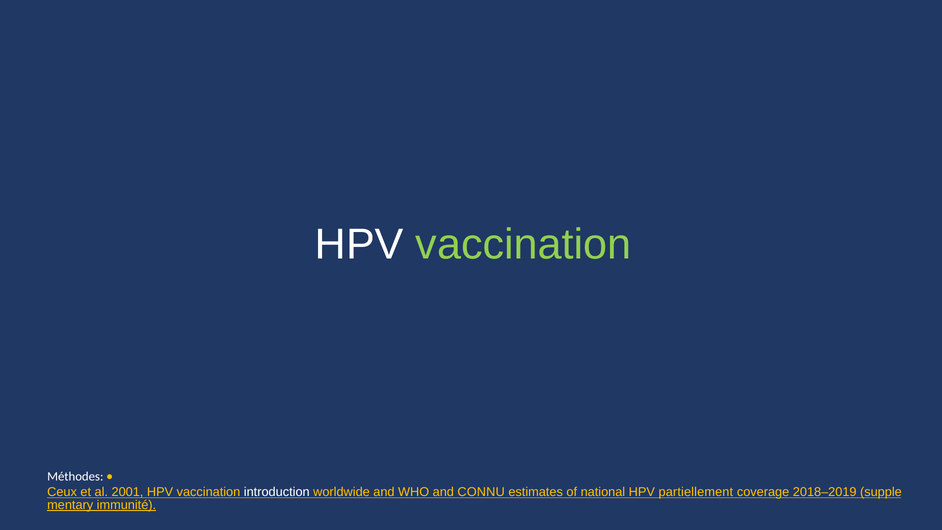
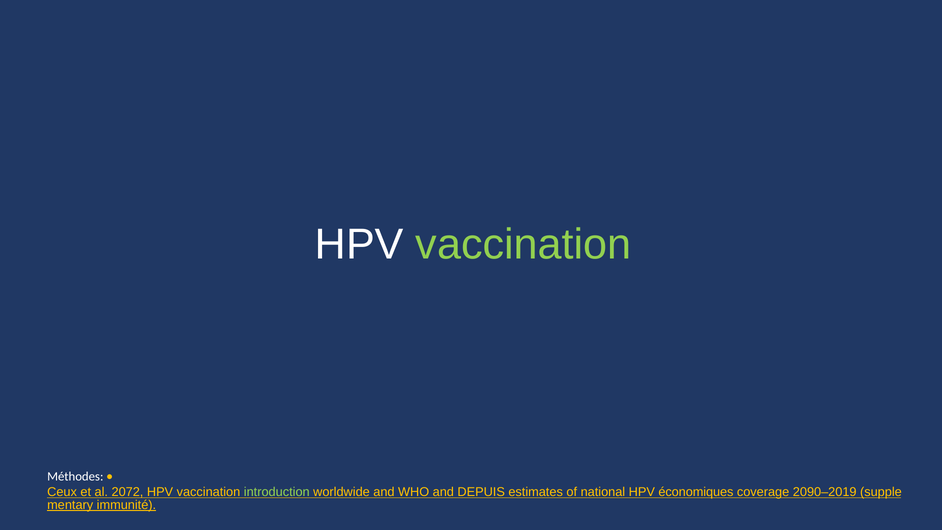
2001: 2001 -> 2072
introduction colour: white -> light green
CONNU: CONNU -> DEPUIS
partiellement: partiellement -> économiques
2018–2019: 2018–2019 -> 2090–2019
